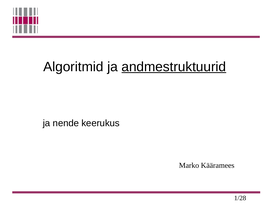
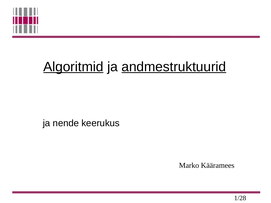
Algoritmid underline: none -> present
